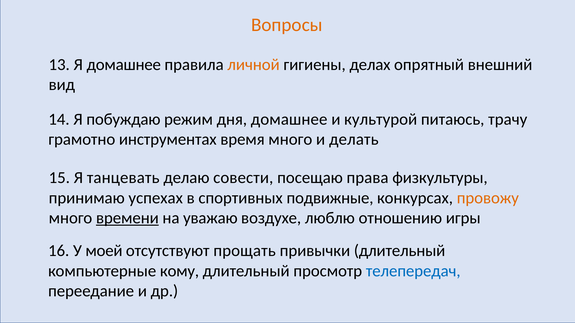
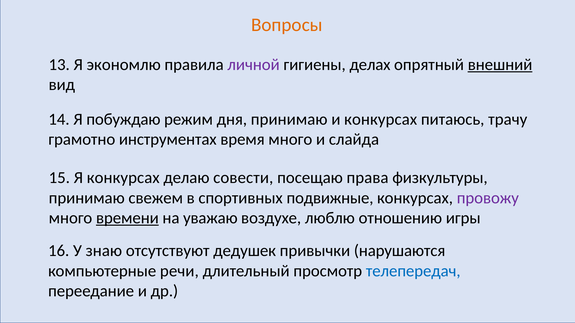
Я домашнее: домашнее -> экономлю
личной colour: orange -> purple
внешний underline: none -> present
дня домашнее: домашнее -> принимаю
и культурой: культурой -> конкурсах
делать: делать -> слайда
Я танцевать: танцевать -> конкурсах
успехах: успехах -> свежем
провожу colour: orange -> purple
моей: моей -> знаю
прощать: прощать -> дедушек
привычки длительный: длительный -> нарушаются
кому: кому -> речи
